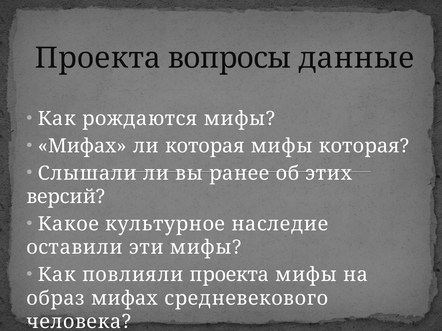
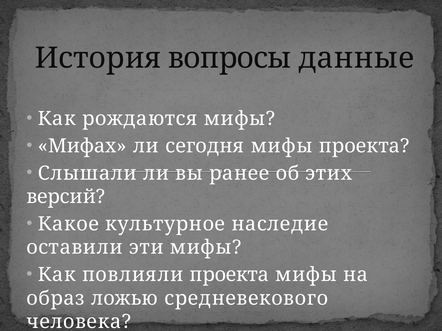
Проекта at (98, 58): Проекта -> История
ли которая: которая -> сегодня
мифы которая: которая -> проекта
образ мифах: мифах -> ложью
